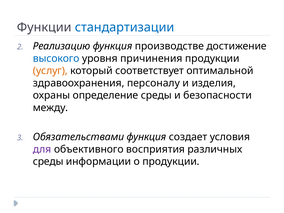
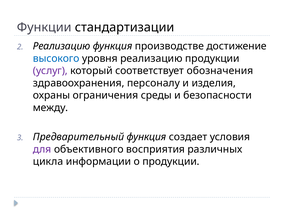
стандартизации colour: blue -> black
уровня причинения: причинения -> реализацию
услуг colour: orange -> purple
оптимальной: оптимальной -> обозначения
определение: определение -> ограничения
Обязательствами: Обязательствами -> Предварительный
среды at (48, 162): среды -> цикла
